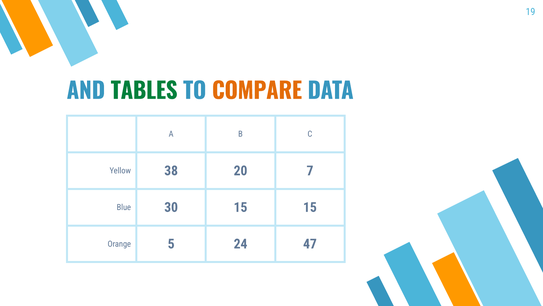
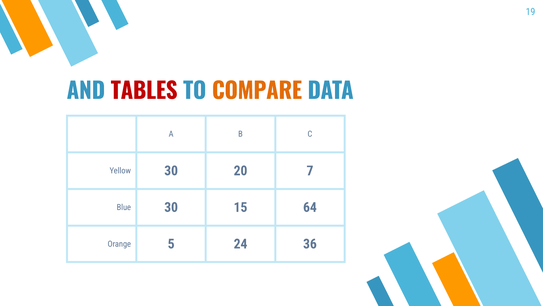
TABLES colour: green -> red
Yellow 38: 38 -> 30
15 15: 15 -> 64
47: 47 -> 36
